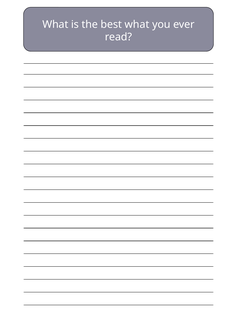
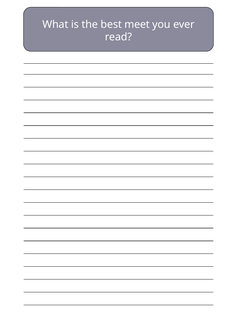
best what: what -> meet
